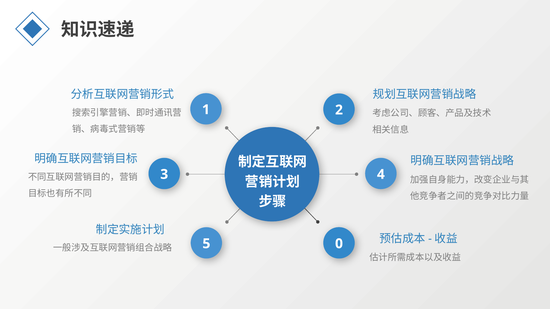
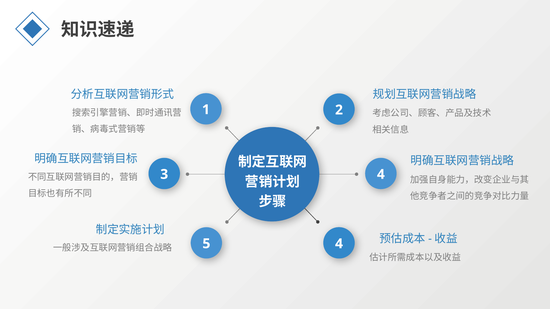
5 0: 0 -> 4
